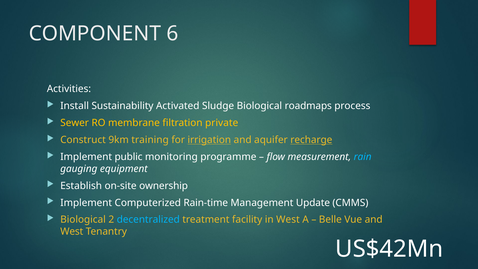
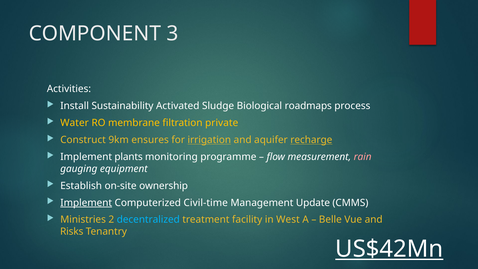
6: 6 -> 3
Sewer: Sewer -> Water
training: training -> ensures
public: public -> plants
rain colour: light blue -> pink
Implement at (86, 203) underline: none -> present
Rain-time: Rain-time -> Civil-time
Biological at (83, 220): Biological -> Ministries
West at (72, 232): West -> Risks
US$42Mn underline: none -> present
